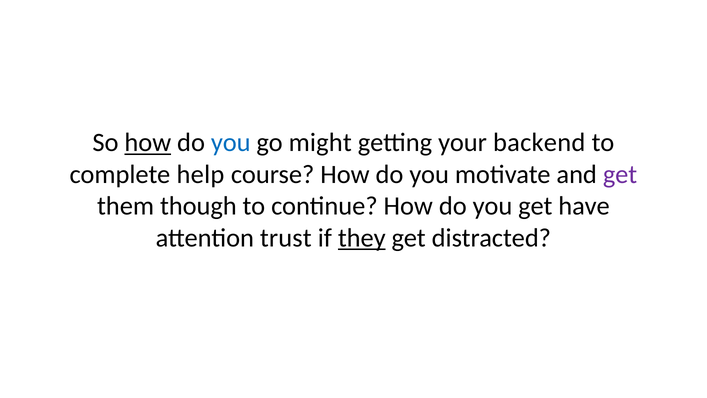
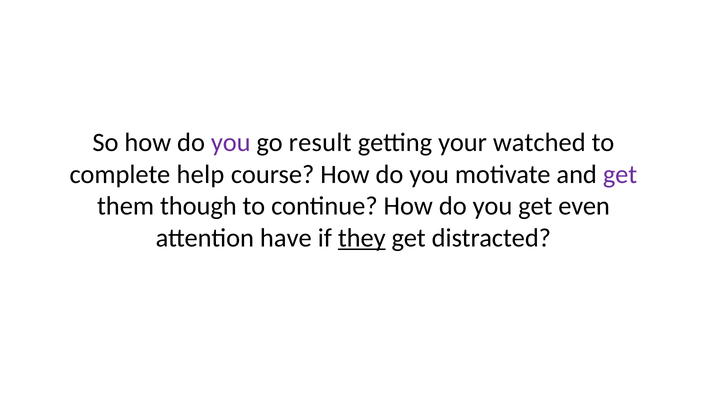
how at (148, 143) underline: present -> none
you at (231, 143) colour: blue -> purple
might: might -> result
backend: backend -> watched
have: have -> even
trust: trust -> have
